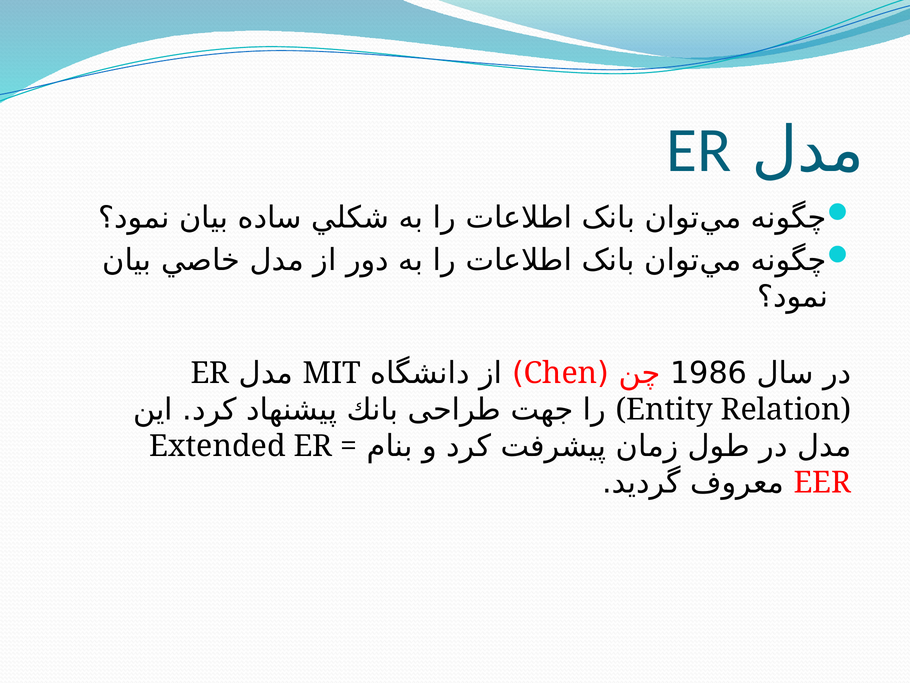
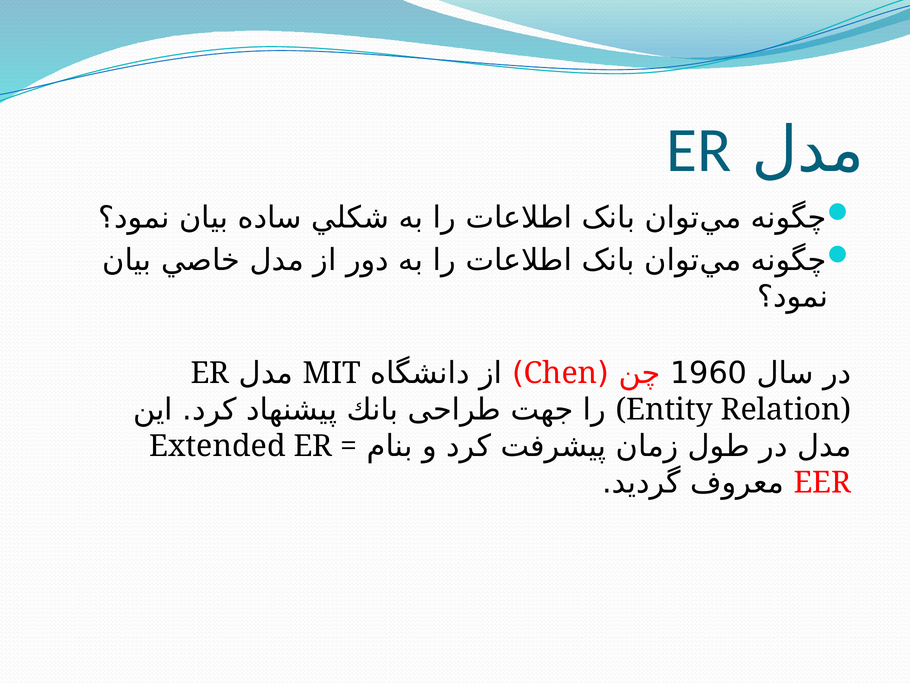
1986: 1986 -> 1960
